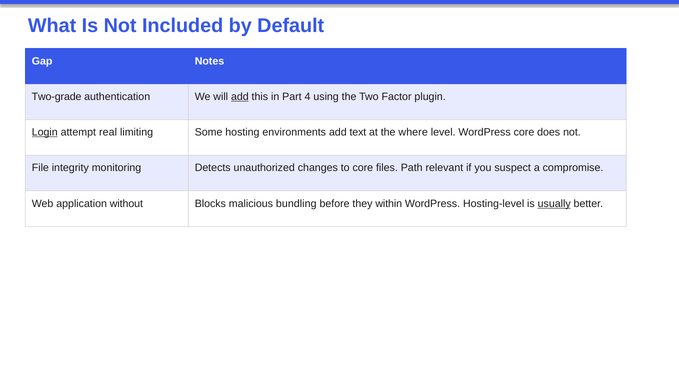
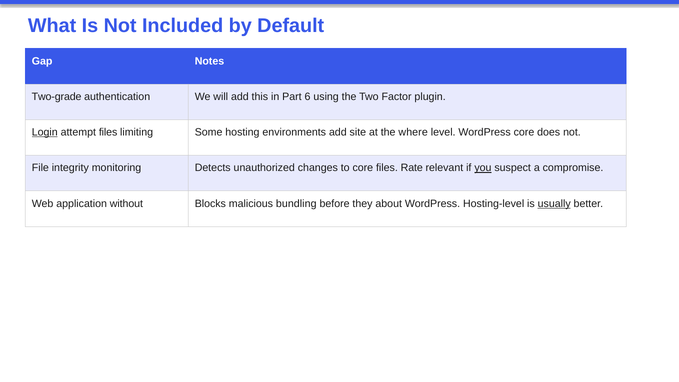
add at (240, 97) underline: present -> none
4: 4 -> 6
attempt real: real -> files
text: text -> site
Path: Path -> Rate
you underline: none -> present
within: within -> about
